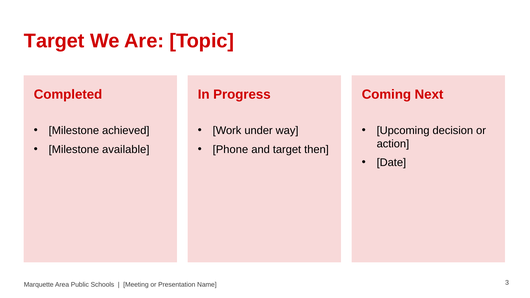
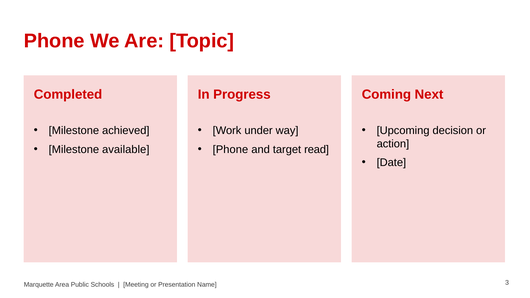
Target at (54, 41): Target -> Phone
then: then -> read
